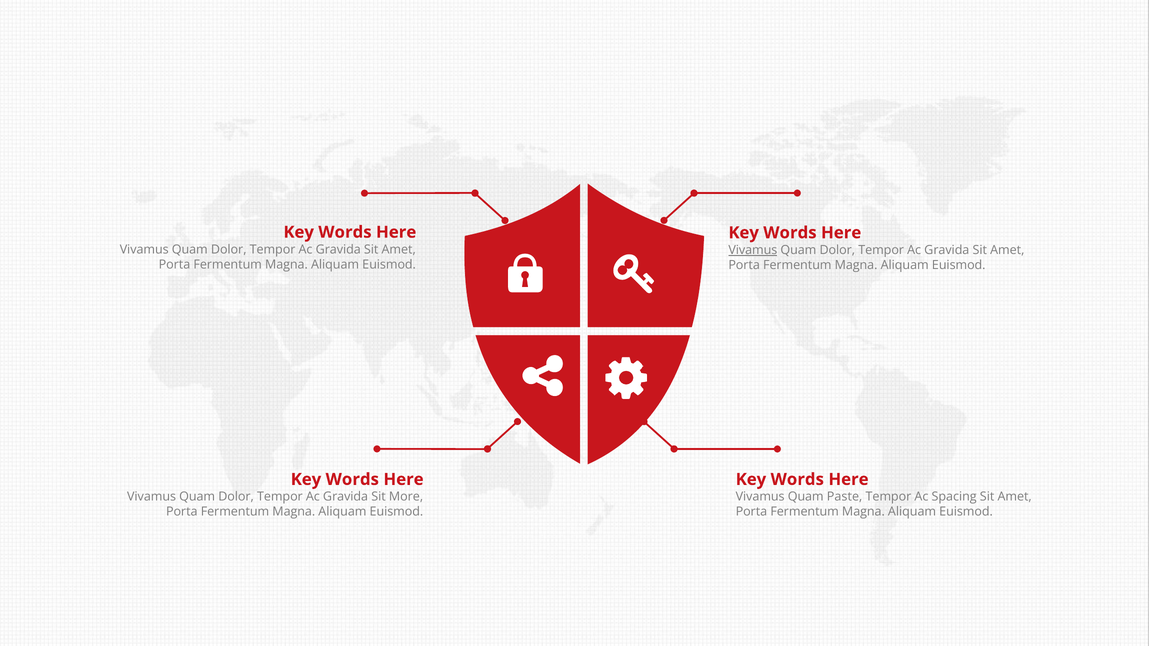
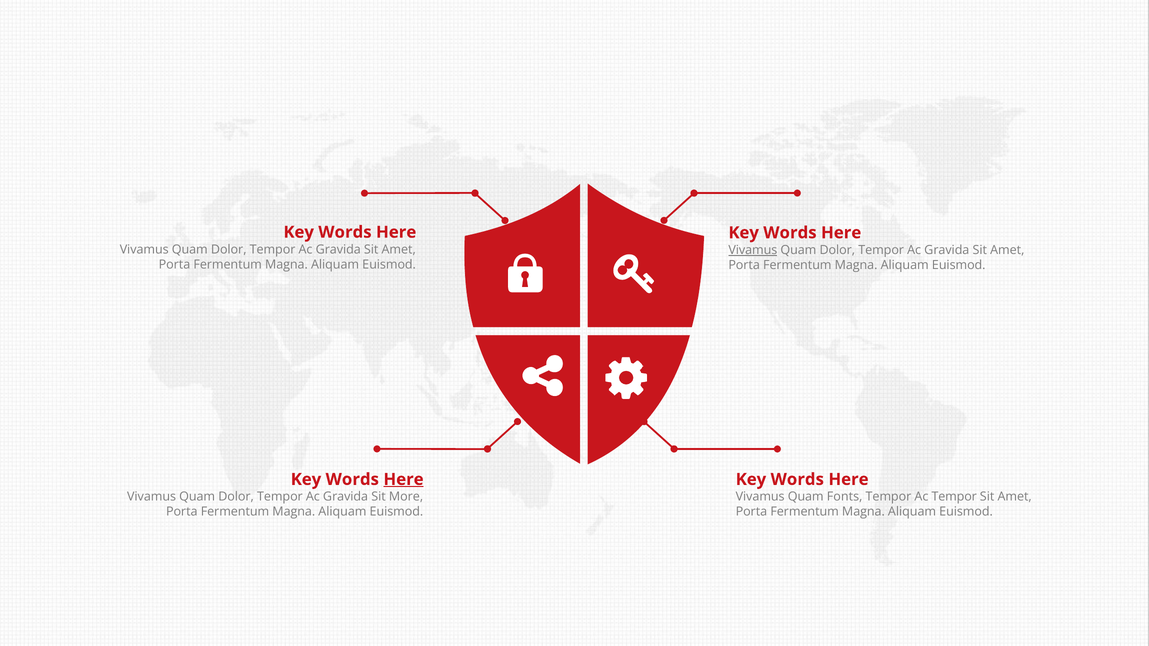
Here at (403, 480) underline: none -> present
Paste: Paste -> Fonts
Ac Spacing: Spacing -> Tempor
